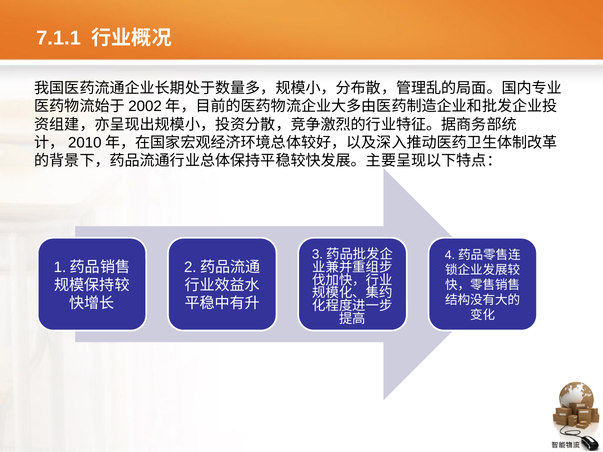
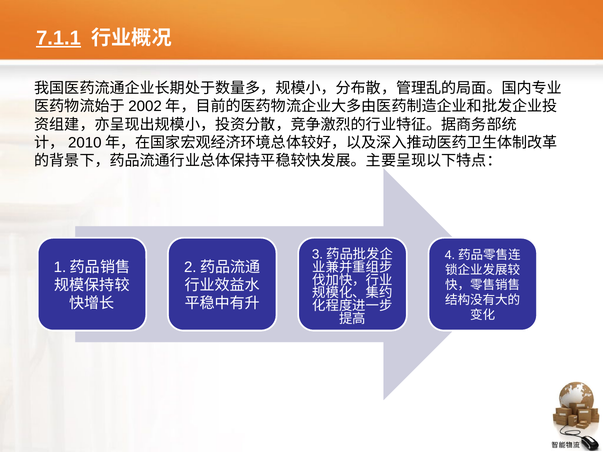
7.1.1 underline: none -> present
